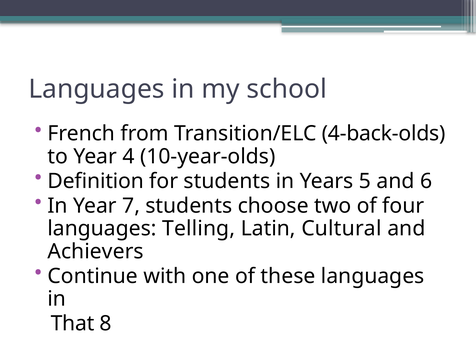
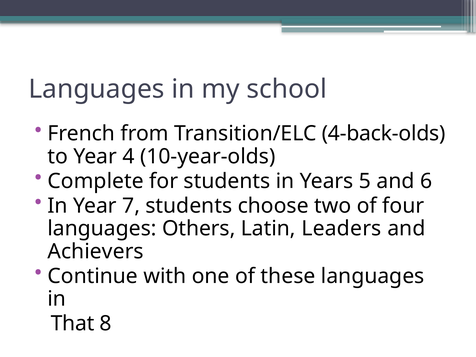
Definition: Definition -> Complete
Telling: Telling -> Others
Cultural: Cultural -> Leaders
